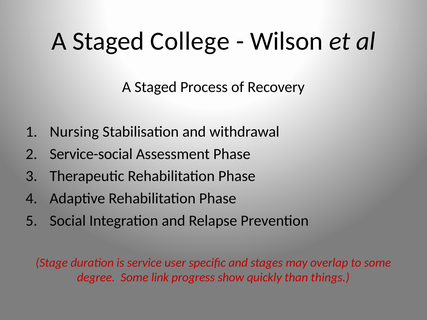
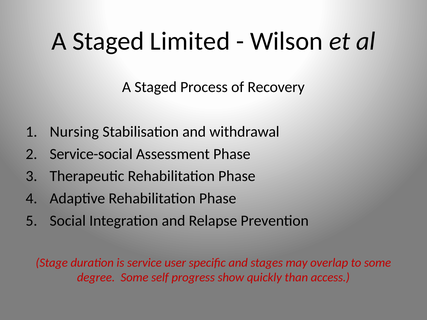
College: College -> Limited
link: link -> self
things: things -> access
